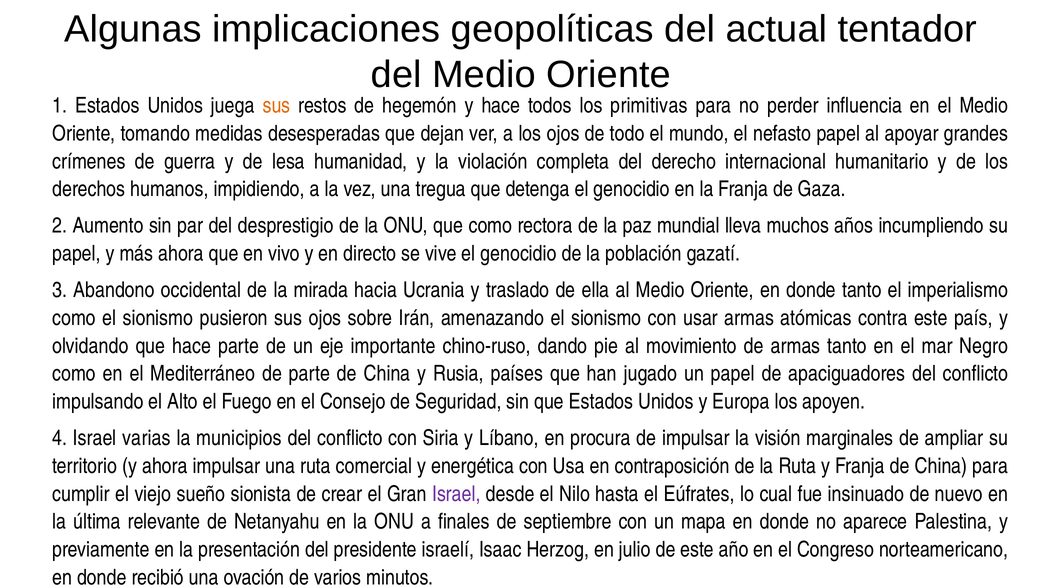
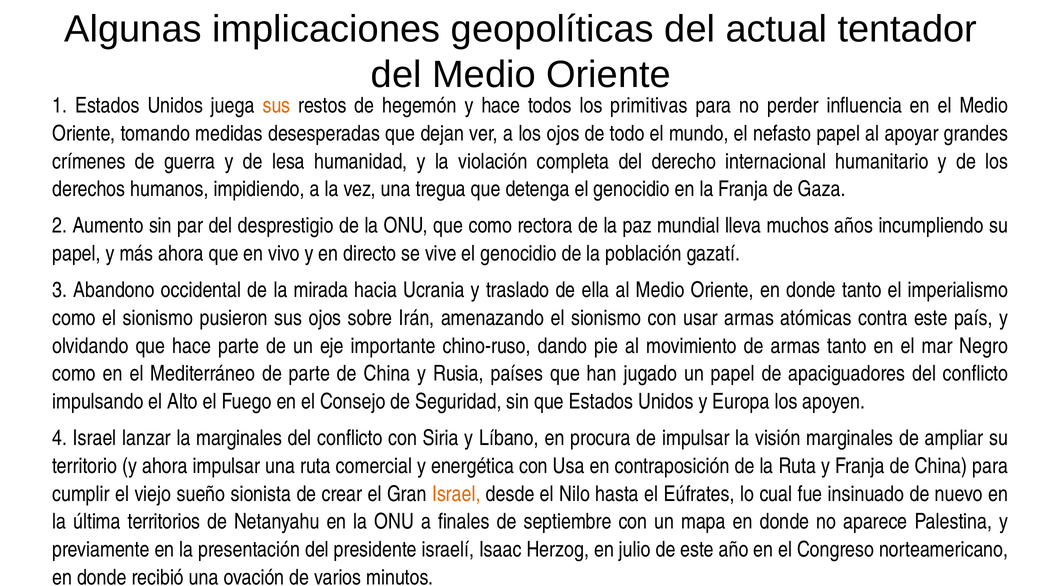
varias: varias -> lanzar
la municipios: municipios -> marginales
Israel at (456, 494) colour: purple -> orange
relevante: relevante -> territorios
